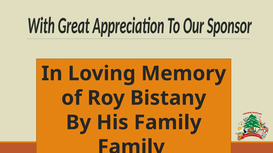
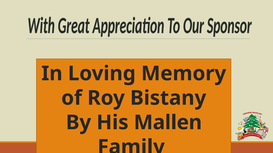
His Family: Family -> Mallen
